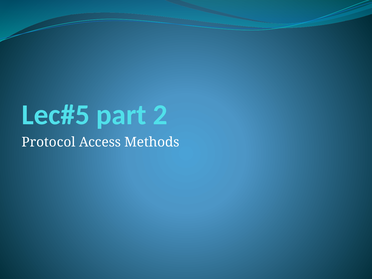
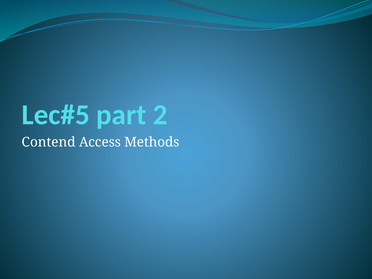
Protocol: Protocol -> Contend
